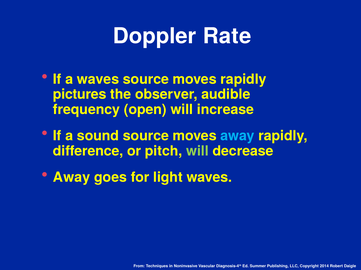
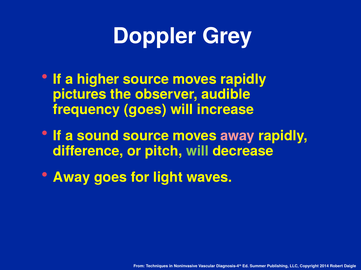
Rate: Rate -> Grey
a waves: waves -> higher
frequency open: open -> goes
away at (238, 136) colour: light blue -> pink
